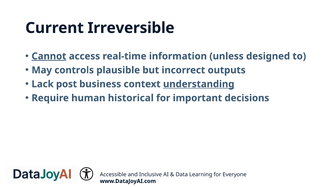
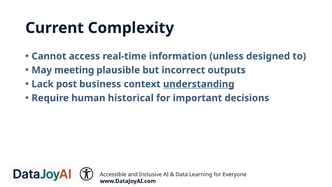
Irreversible: Irreversible -> Complexity
Cannot underline: present -> none
controls: controls -> meeting
